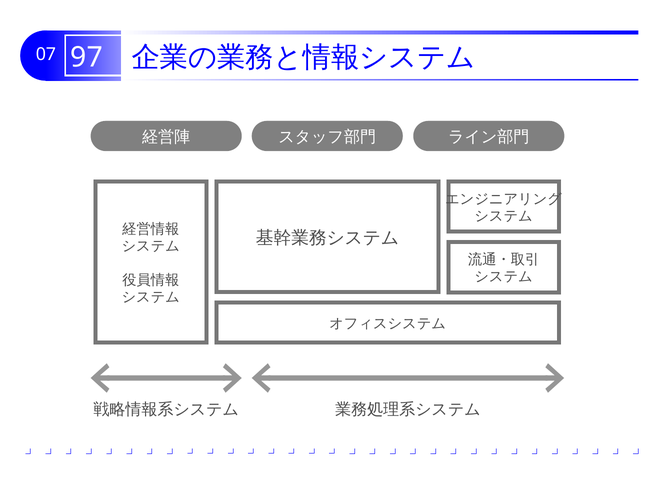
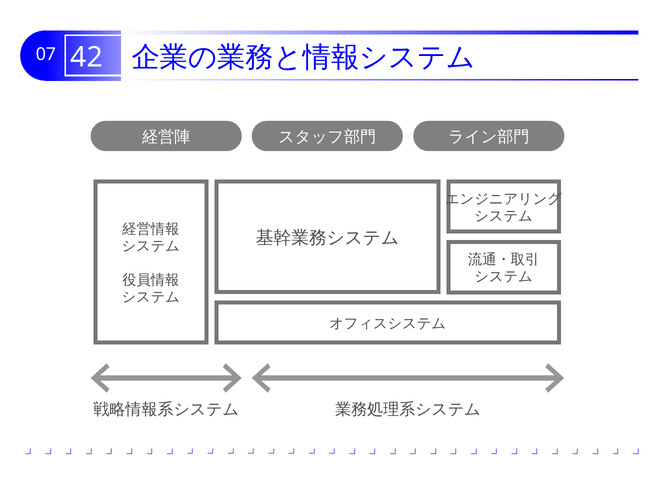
97: 97 -> 42
